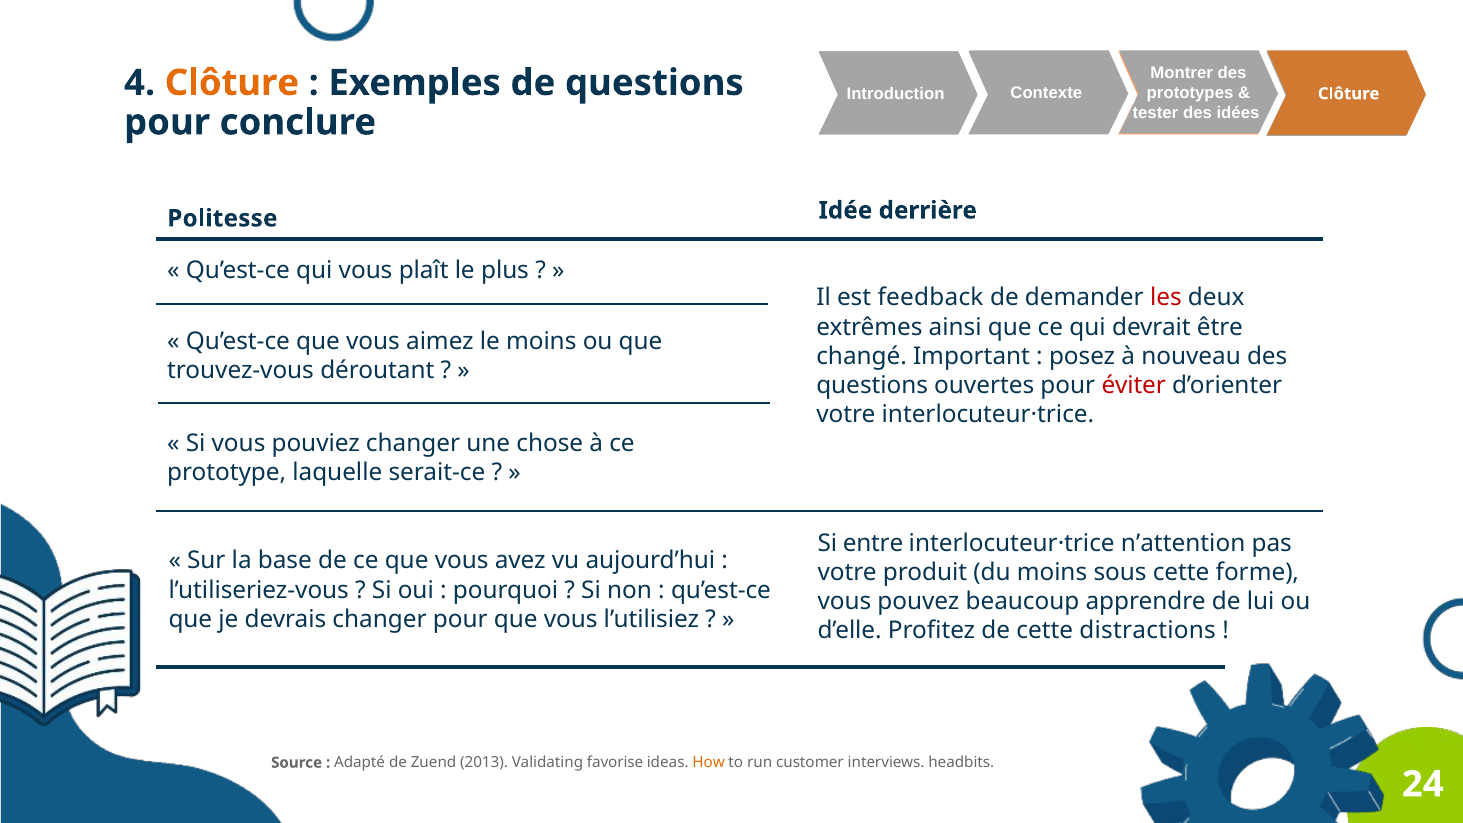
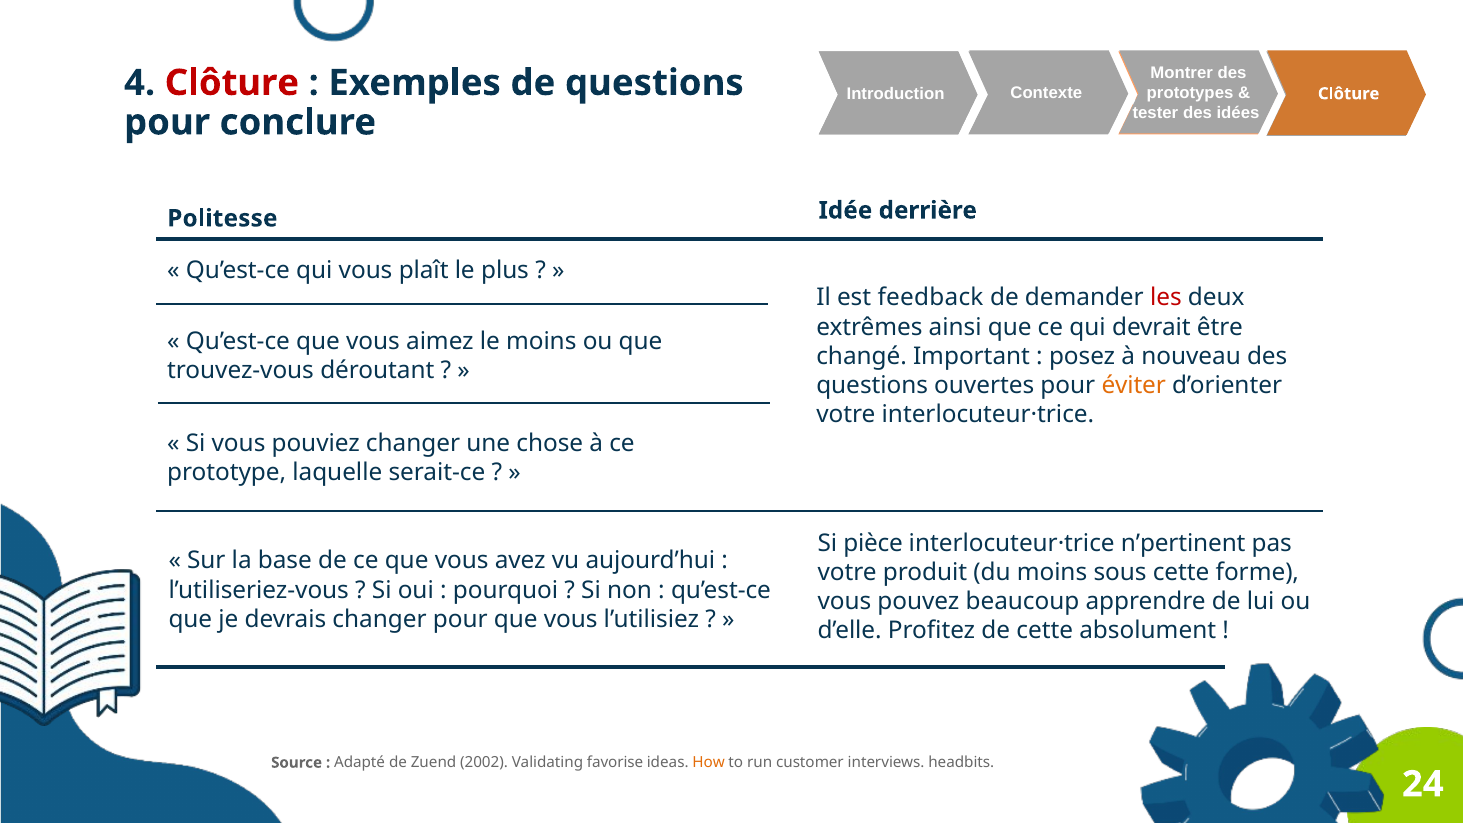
Clôture at (232, 83) colour: orange -> red
éviter colour: red -> orange
entre: entre -> pièce
n’attention: n’attention -> n’pertinent
distractions: distractions -> absolument
2013: 2013 -> 2002
